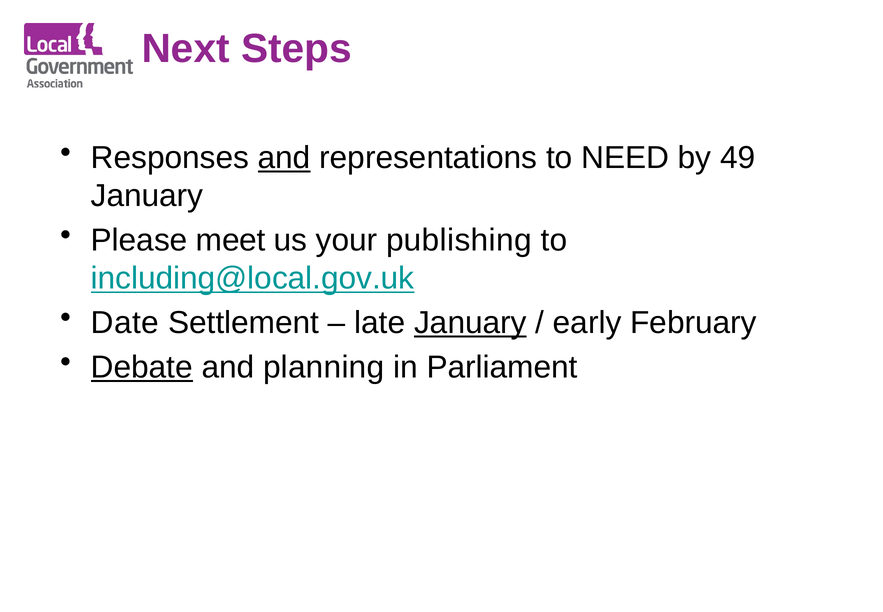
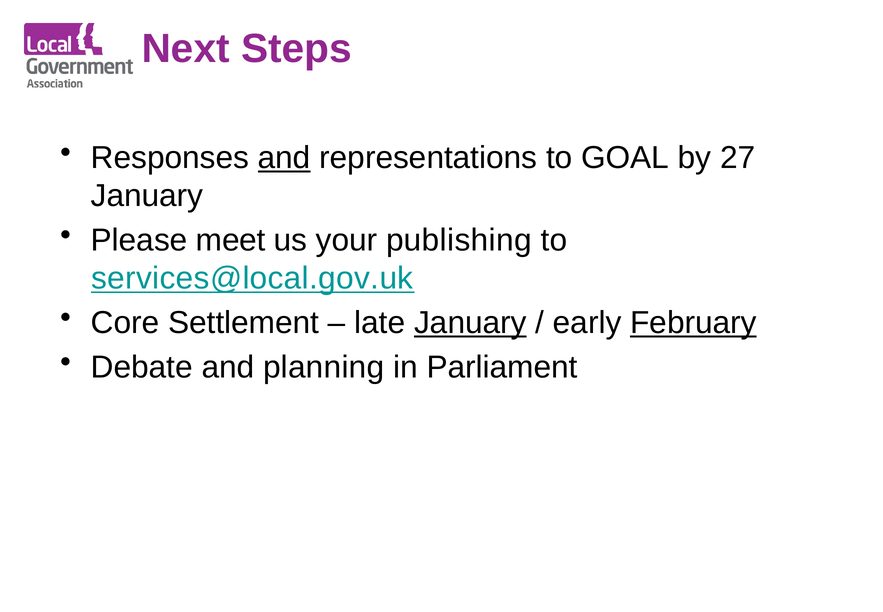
NEED: NEED -> GOAL
49: 49 -> 27
including@local.gov.uk: including@local.gov.uk -> services@local.gov.uk
Date: Date -> Core
February underline: none -> present
Debate underline: present -> none
